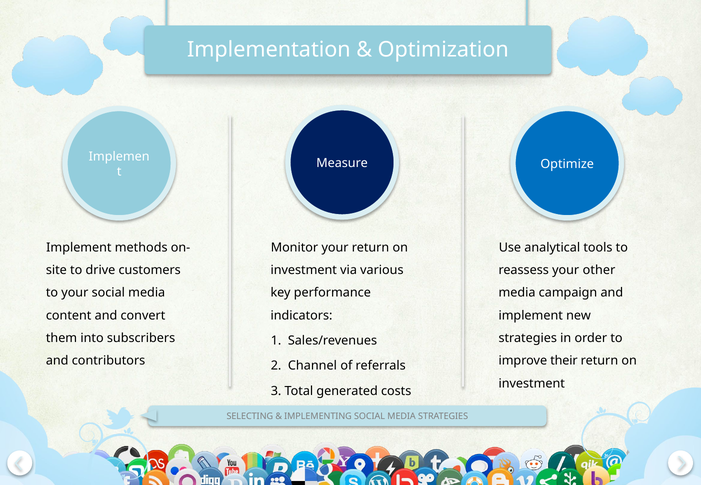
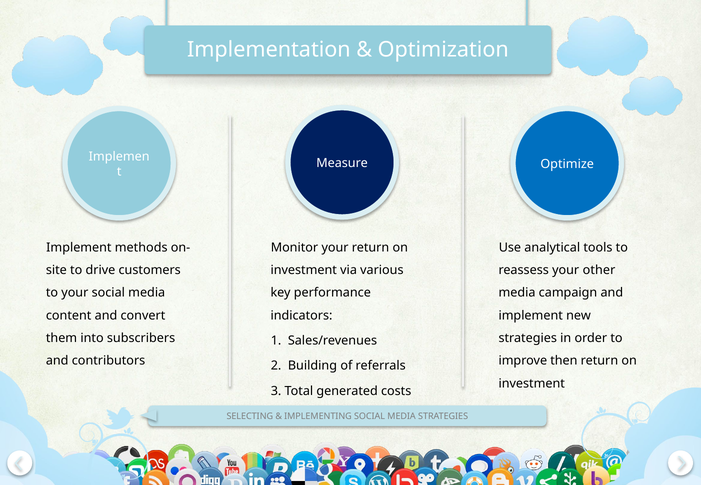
their: their -> then
Channel: Channel -> Building
